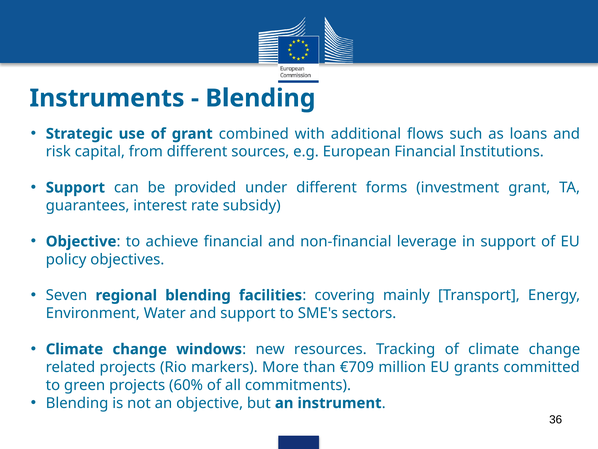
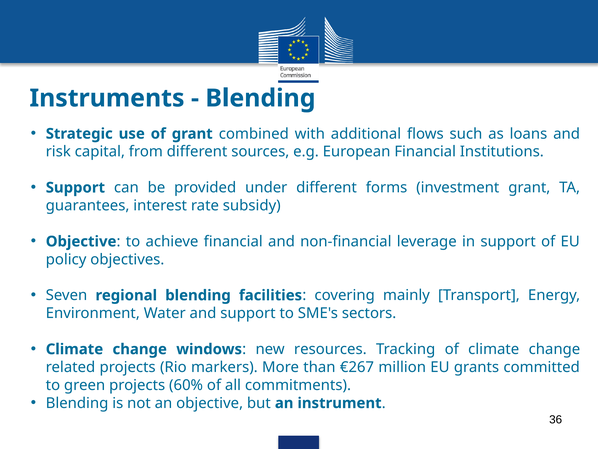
€709: €709 -> €267
